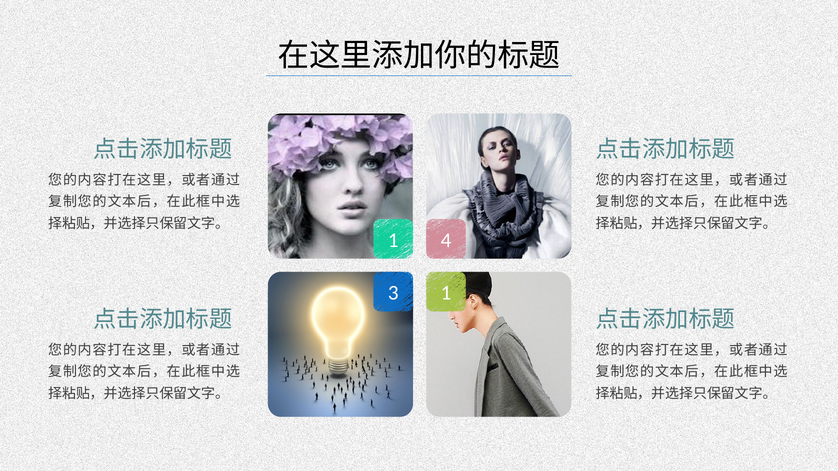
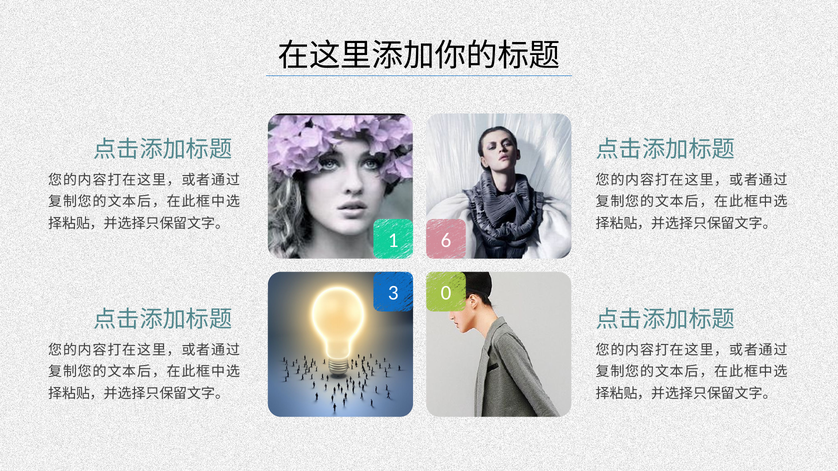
4: 4 -> 6
3 1: 1 -> 0
